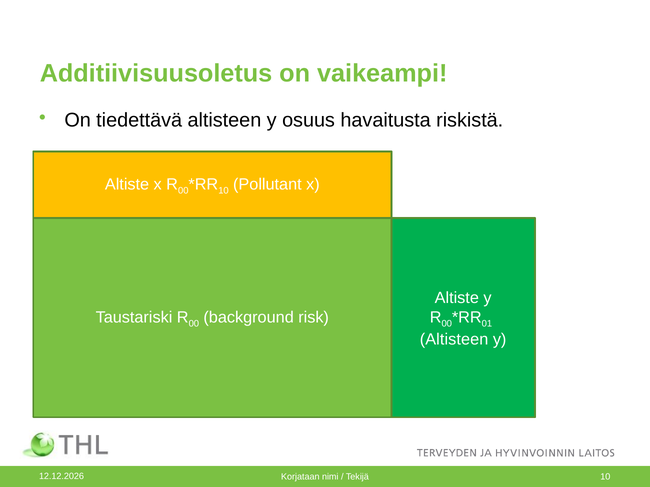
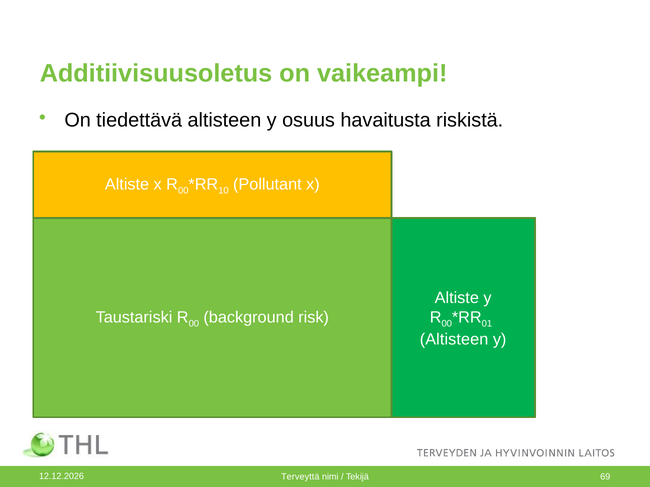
Korjataan: Korjataan -> Terveyttä
Tekijä 10: 10 -> 69
